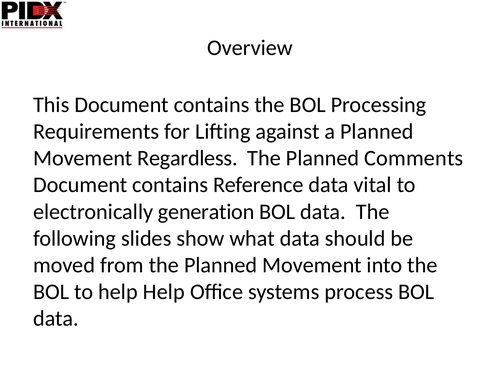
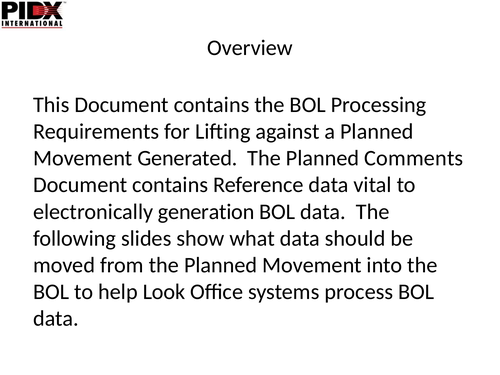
Regardless: Regardless -> Generated
help Help: Help -> Look
